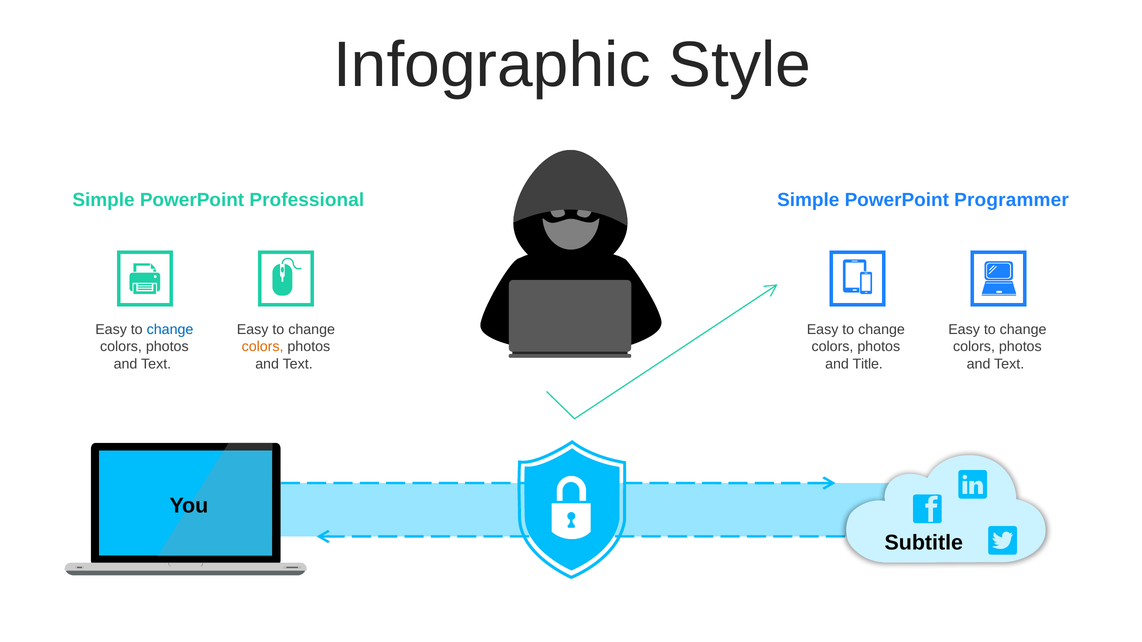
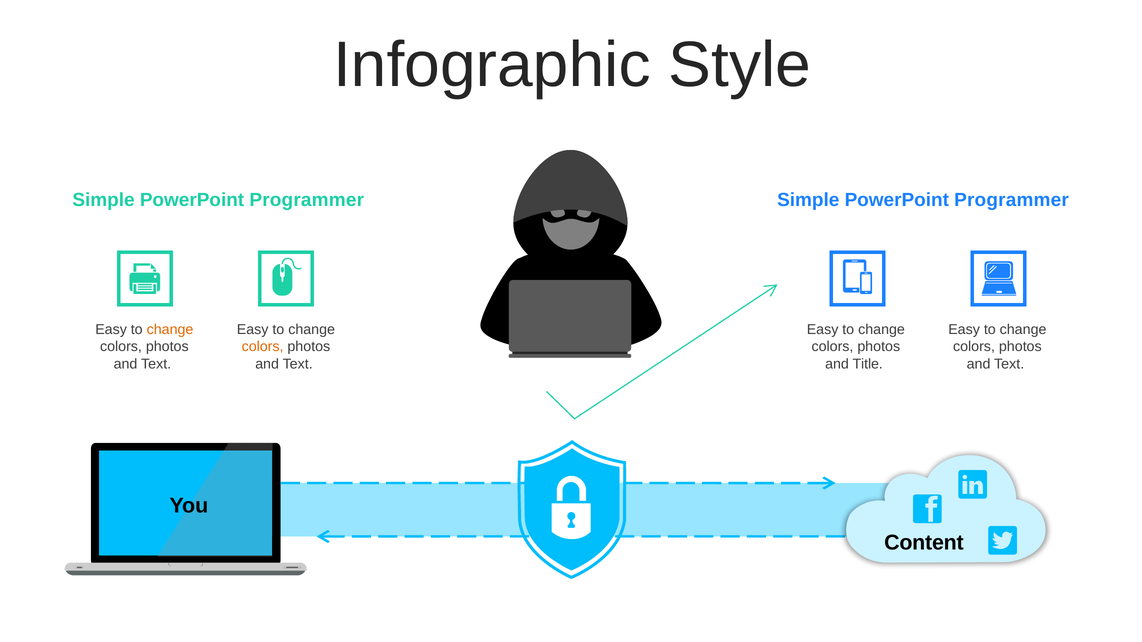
Professional at (307, 200): Professional -> Programmer
change at (170, 330) colour: blue -> orange
Subtitle: Subtitle -> Content
